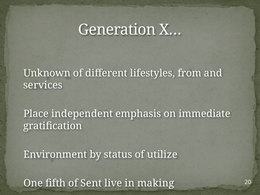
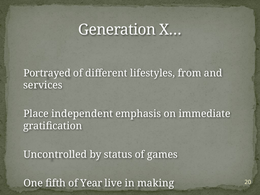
Unknown: Unknown -> Portrayed
Environment: Environment -> Uncontrolled
utilize: utilize -> games
Sent: Sent -> Year
